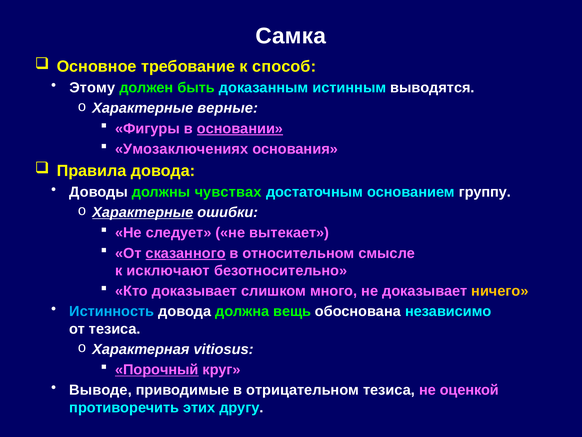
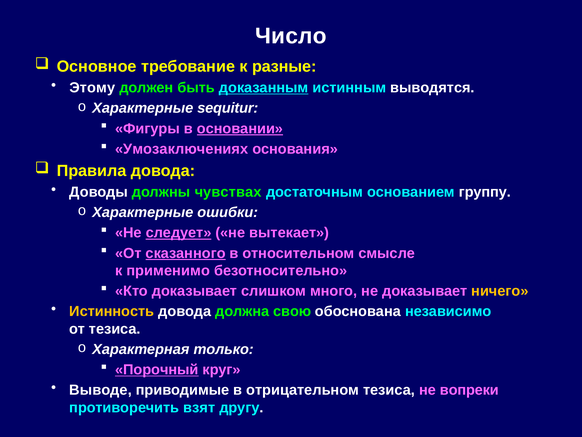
Самка: Самка -> Число
способ: способ -> разные
доказанным underline: none -> present
верные: верные -> sequitur
Характерные at (143, 212) underline: present -> none
следует underline: none -> present
исключают: исключают -> применимо
Истинность colour: light blue -> yellow
вещь: вещь -> свою
vitiosus: vitiosus -> только
оценкой: оценкой -> вопреки
этих: этих -> взят
